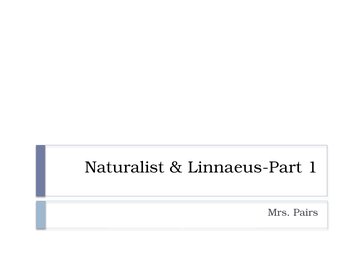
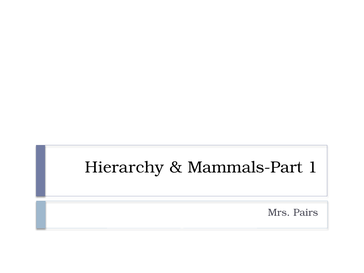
Naturalist: Naturalist -> Hierarchy
Linnaeus-Part: Linnaeus-Part -> Mammals-Part
